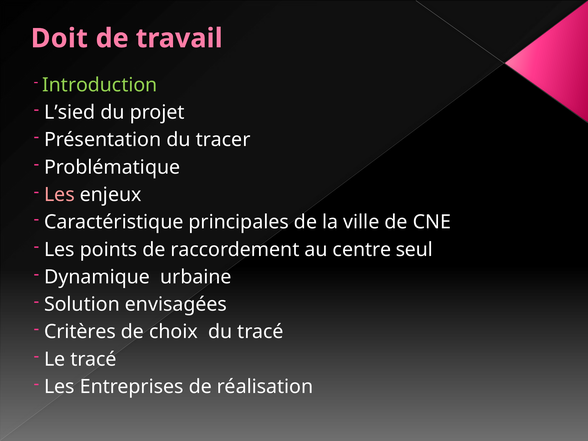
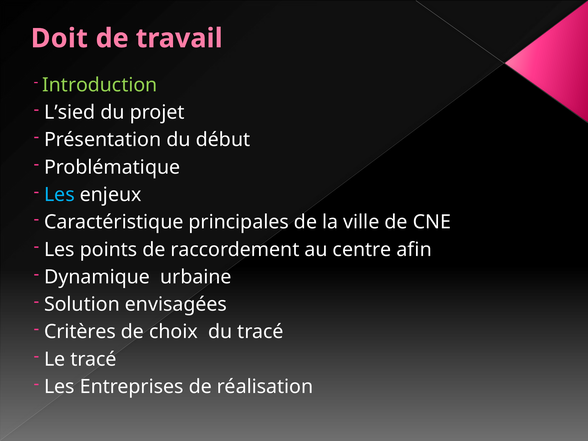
tracer: tracer -> début
Les at (59, 195) colour: pink -> light blue
seul: seul -> afin
